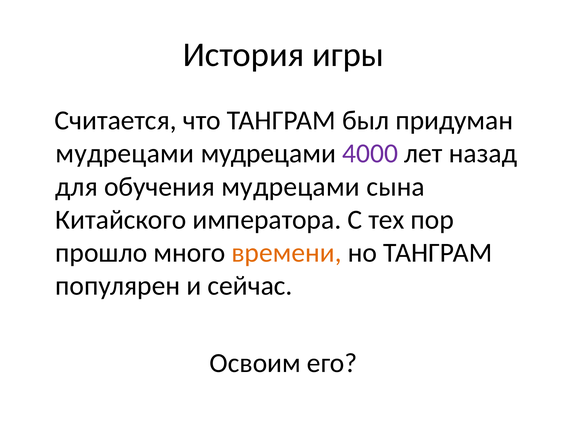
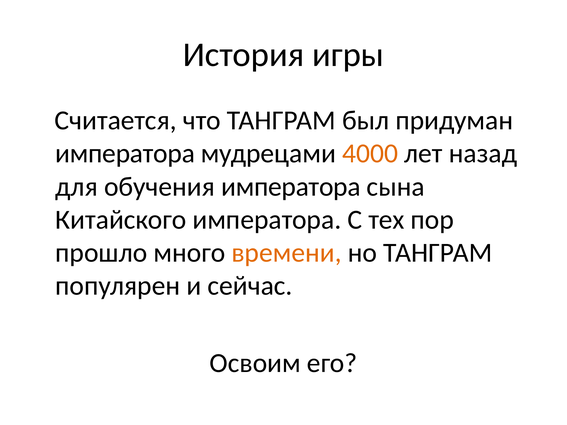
мудрецами at (125, 154): мудрецами -> императора
4000 colour: purple -> orange
обучения мудрецами: мудрецами -> императора
